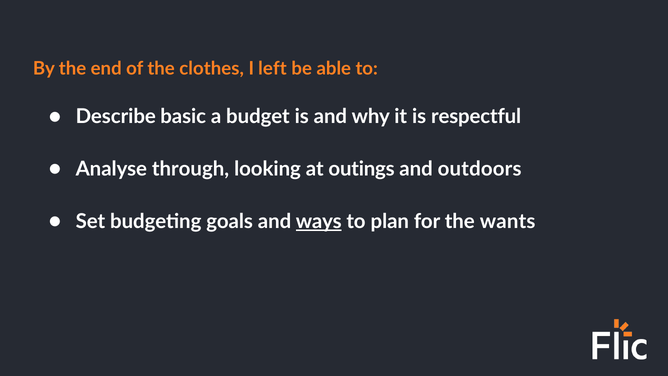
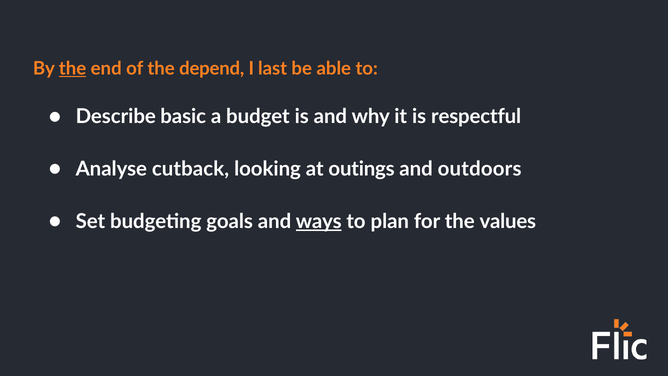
the at (73, 68) underline: none -> present
clothes: clothes -> depend
left: left -> last
through: through -> cutback
wants: wants -> values
